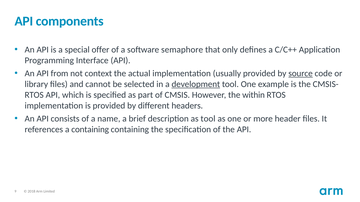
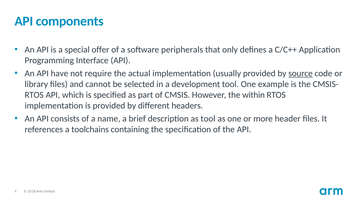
semaphore: semaphore -> peripherals
from: from -> have
context: context -> require
development underline: present -> none
a containing: containing -> toolchains
